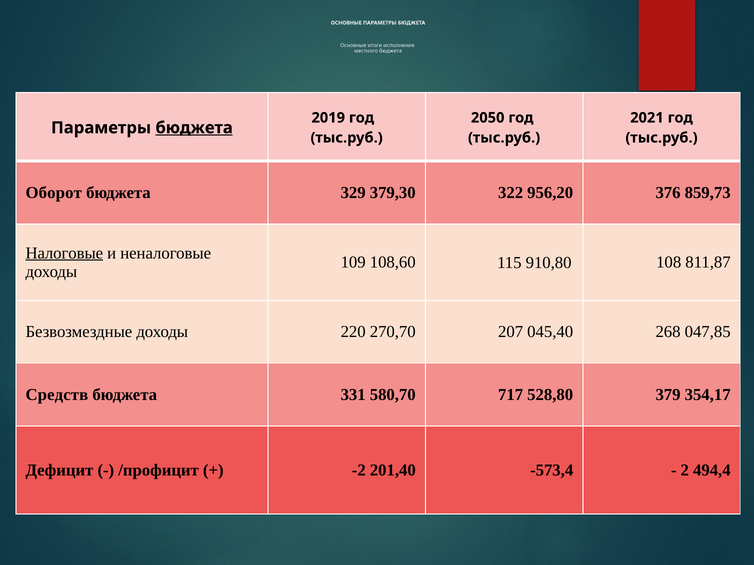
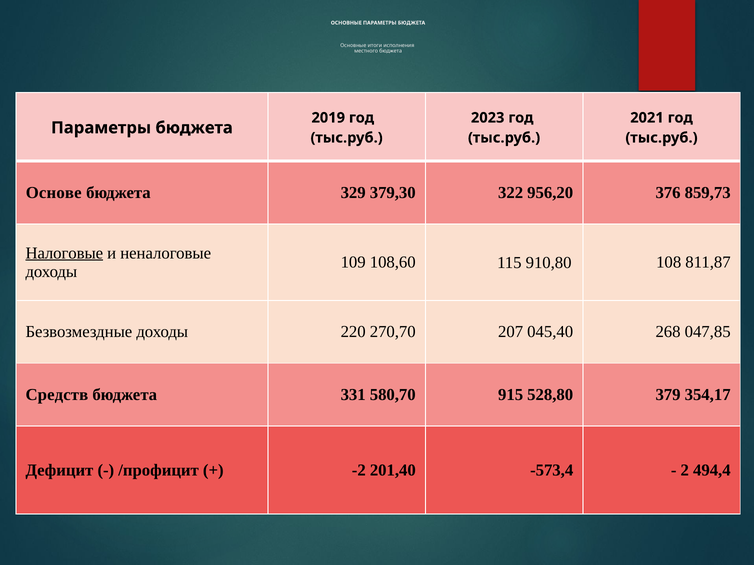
2050: 2050 -> 2023
бюджета at (194, 128) underline: present -> none
Оборот: Оборот -> Основе
717: 717 -> 915
